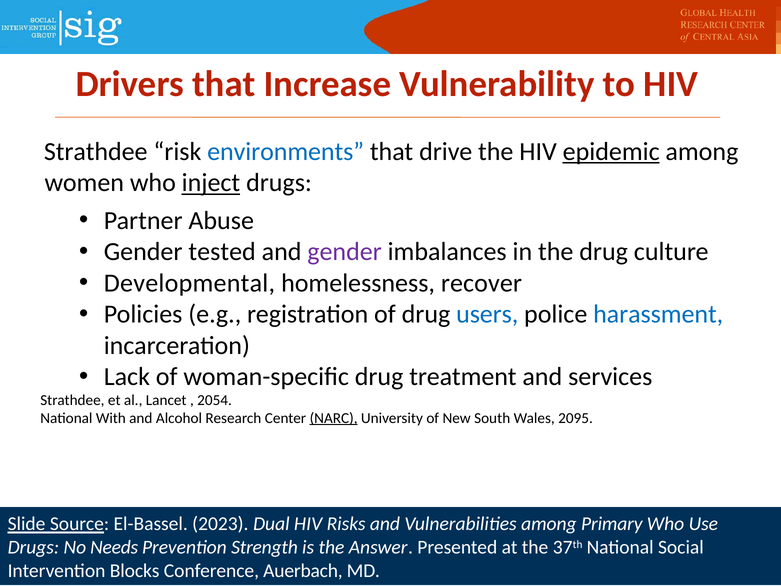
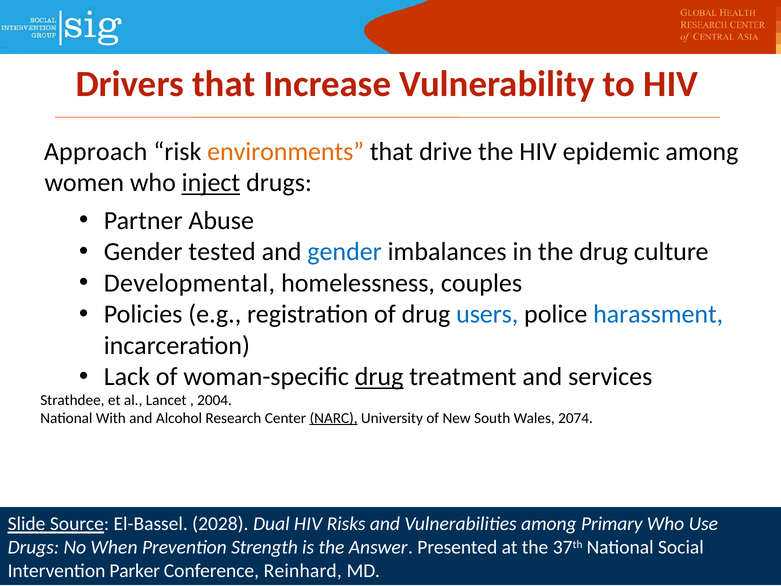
Strathdee at (96, 152): Strathdee -> Approach
environments colour: blue -> orange
epidemic underline: present -> none
gender at (345, 252) colour: purple -> blue
recover: recover -> couples
drug at (379, 377) underline: none -> present
2054: 2054 -> 2004
2095: 2095 -> 2074
2023: 2023 -> 2028
Needs: Needs -> When
Blocks: Blocks -> Parker
Auerbach: Auerbach -> Reinhard
